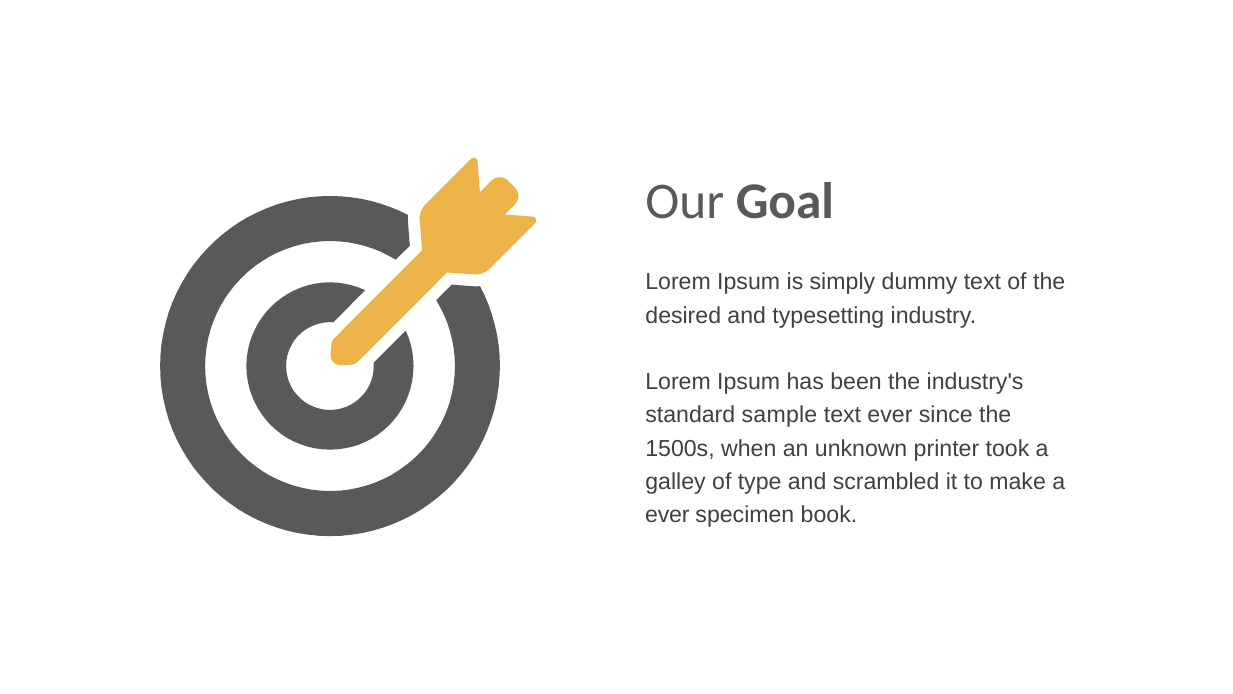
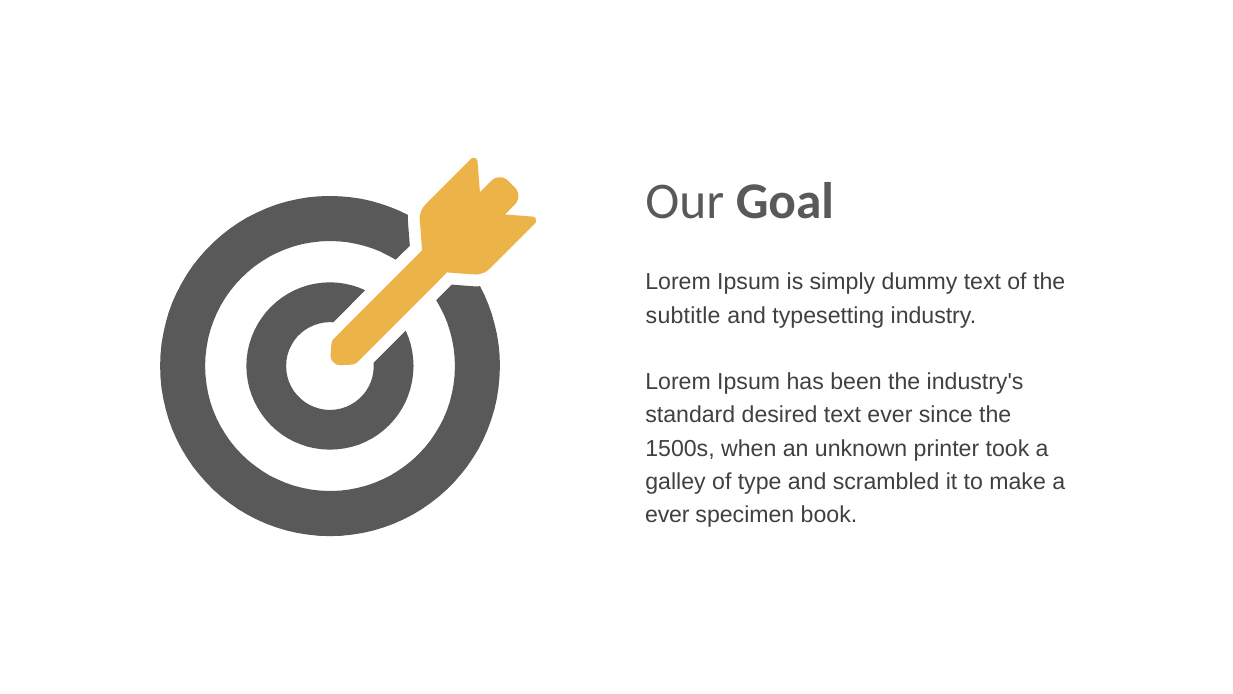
desired: desired -> subtitle
sample: sample -> desired
